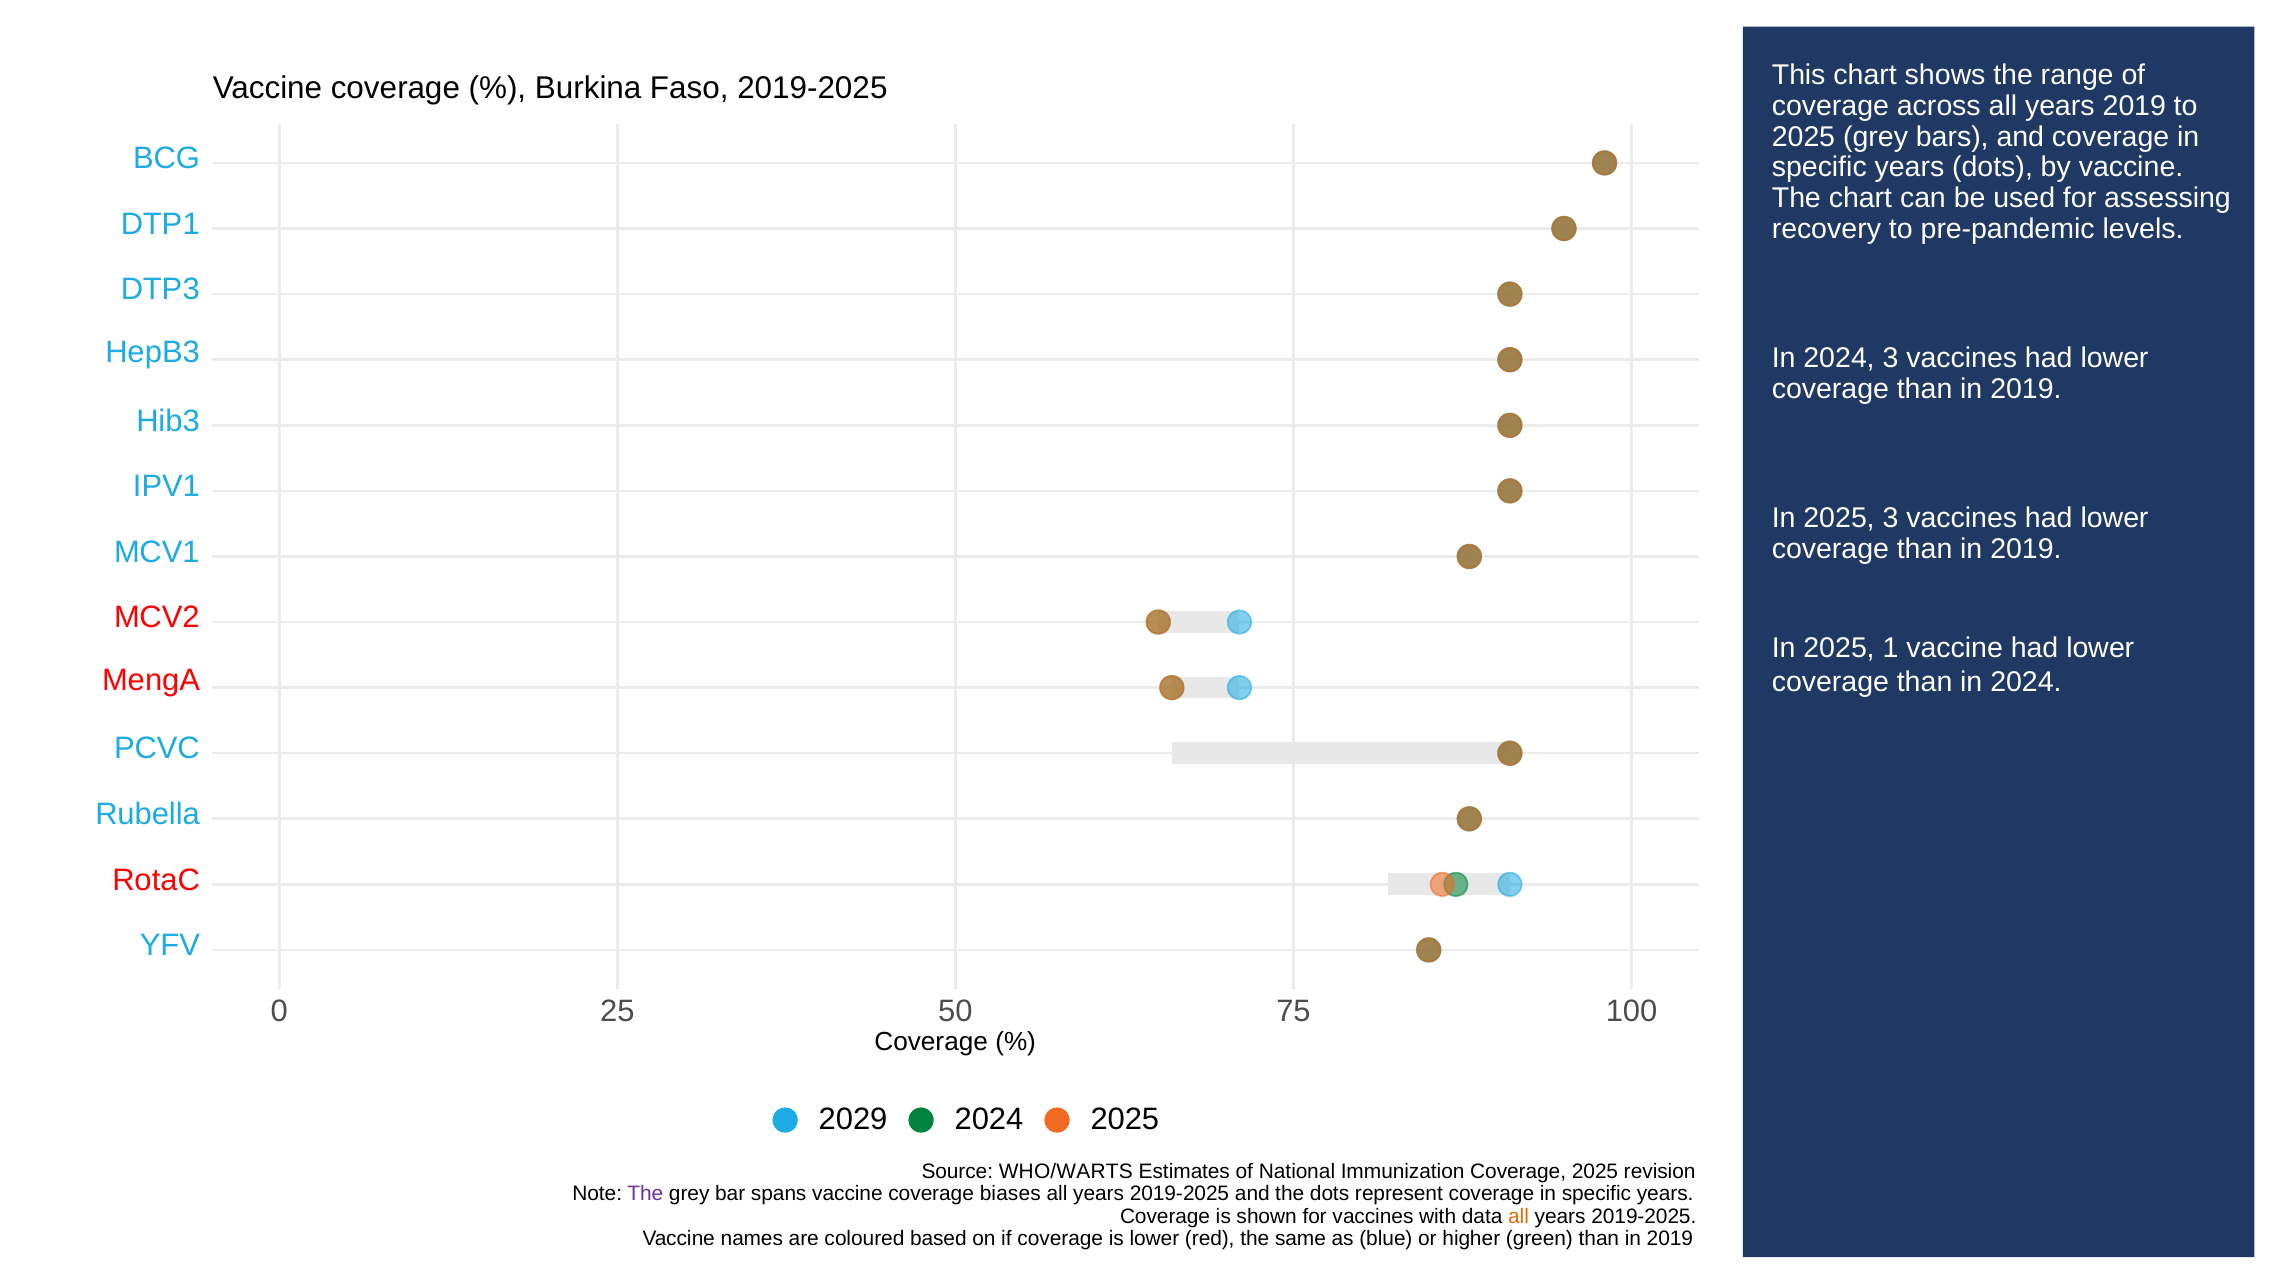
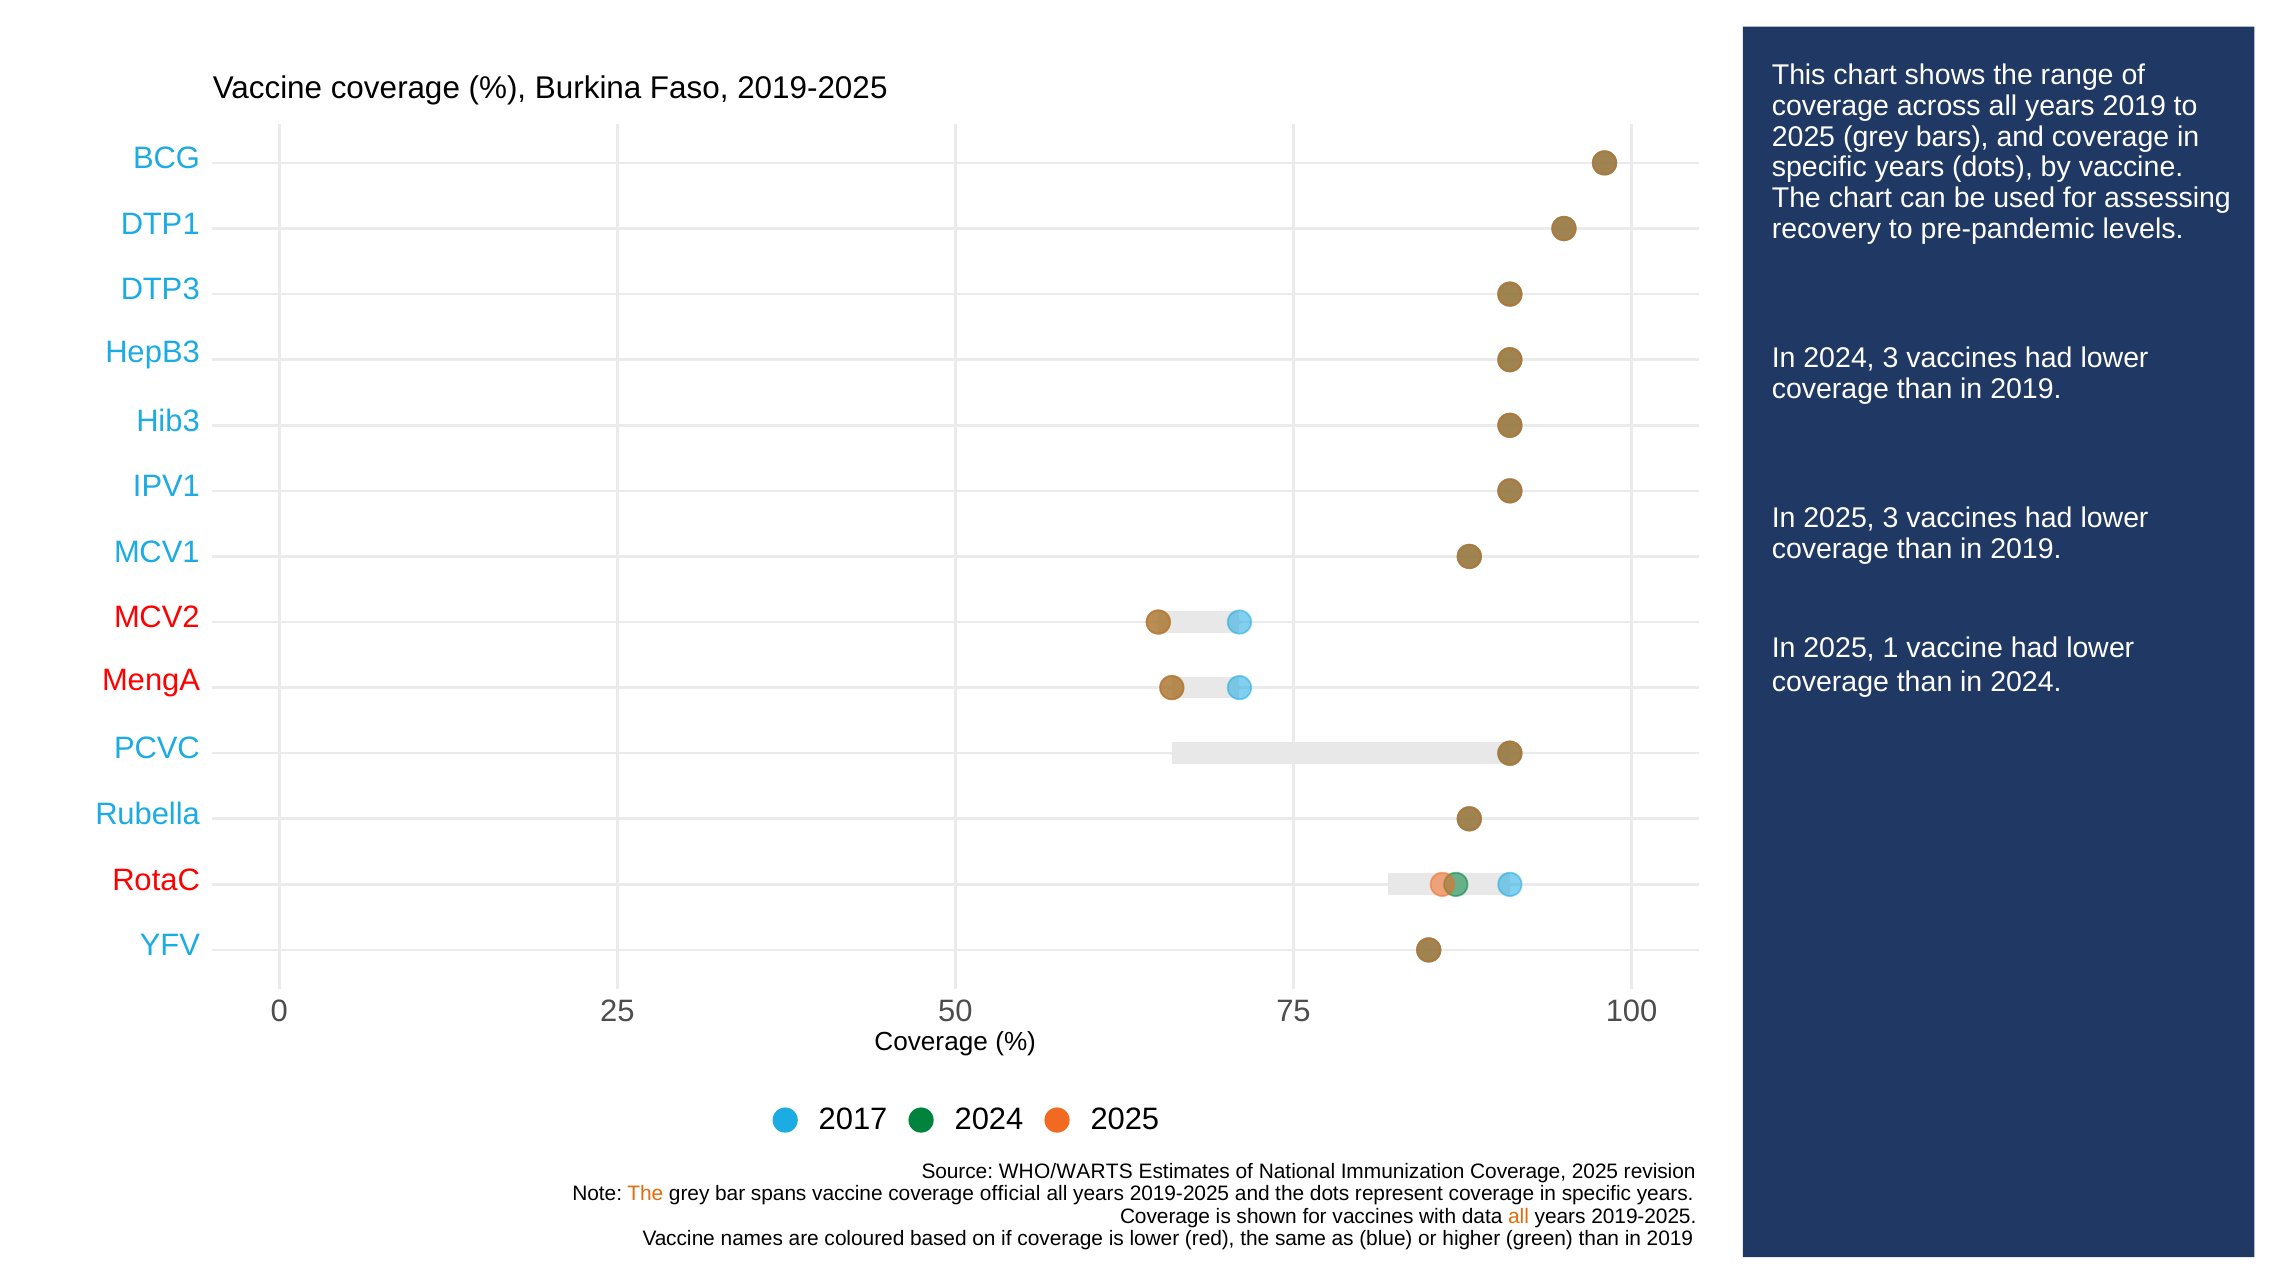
2029: 2029 -> 2017
The at (645, 1194) colour: purple -> orange
biases: biases -> official
